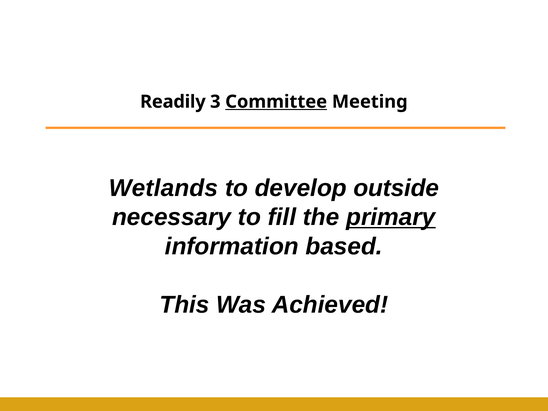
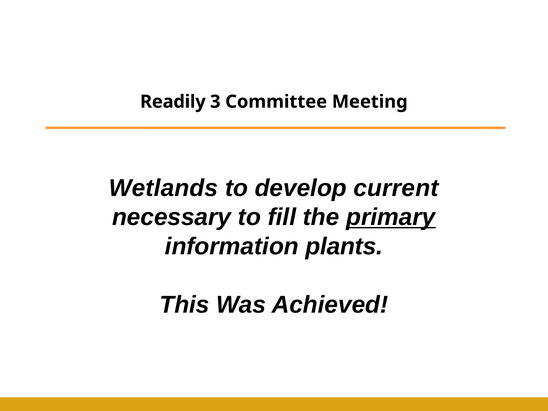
Committee underline: present -> none
outside: outside -> current
based: based -> plants
